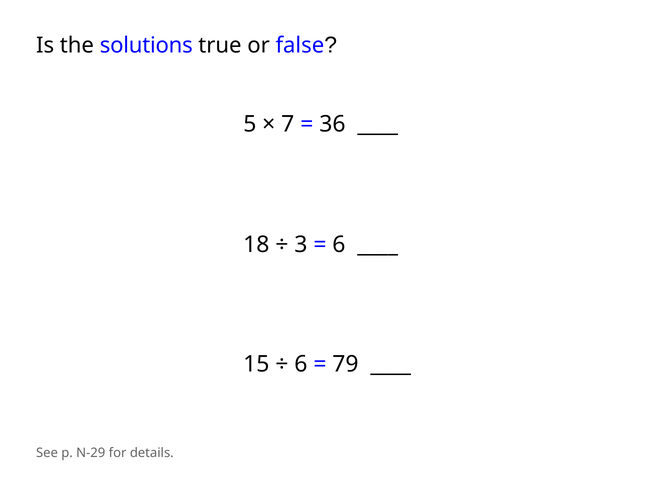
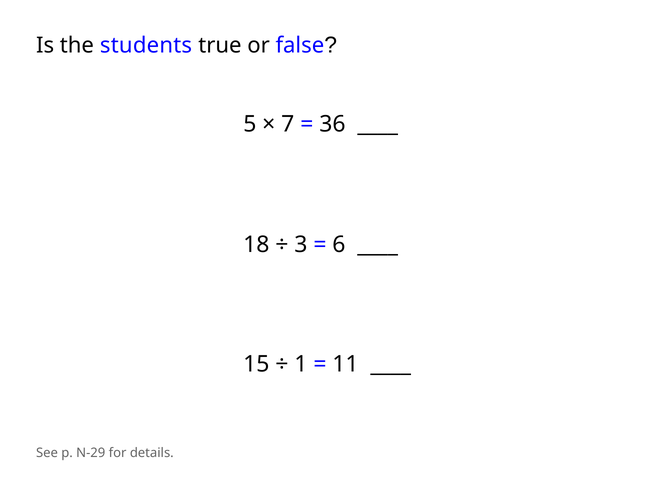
solutions: solutions -> students
6 at (301, 364): 6 -> 1
79: 79 -> 11
